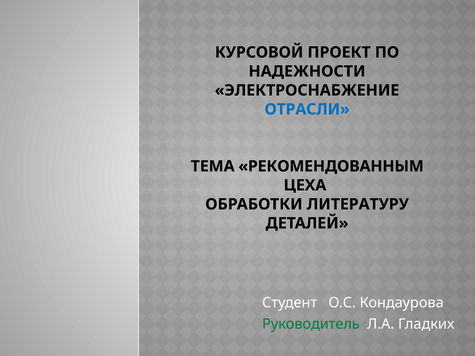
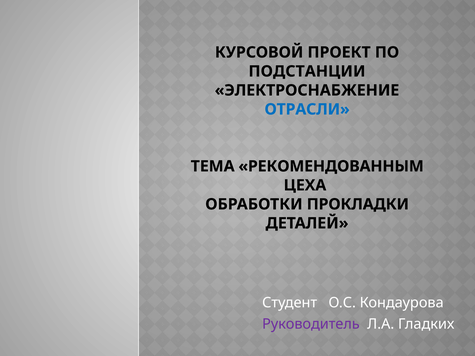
НАДЕЖНОСТИ: НАДЕЖНОСТИ -> ПОДСТАНЦИИ
ЛИТЕРАТУРУ: ЛИТЕРАТУРУ -> ПРОКЛАДКИ
Руководитель colour: green -> purple
